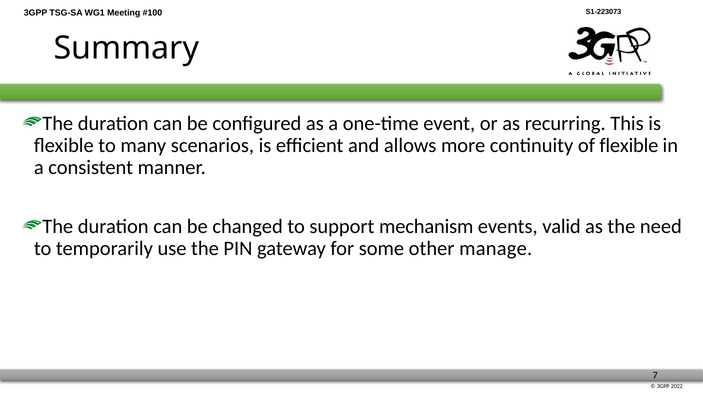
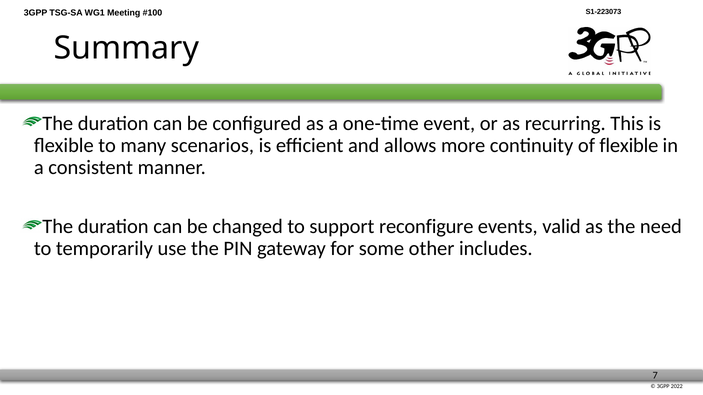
mechanism: mechanism -> reconfigure
manage: manage -> includes
